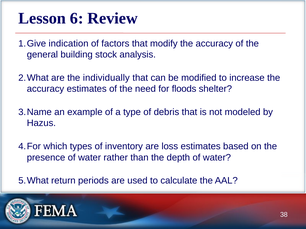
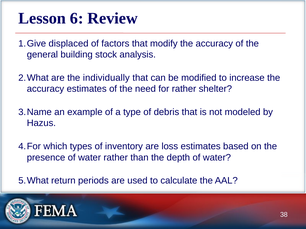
indication: indication -> displaced
for floods: floods -> rather
